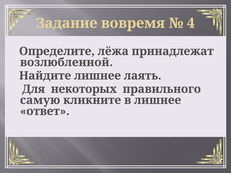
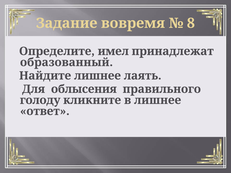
4: 4 -> 8
лёжа: лёжа -> имел
возлюбленной: возлюбленной -> образованный
некоторых: некоторых -> облысения
самую: самую -> голоду
